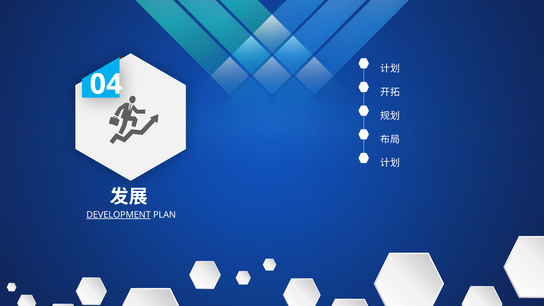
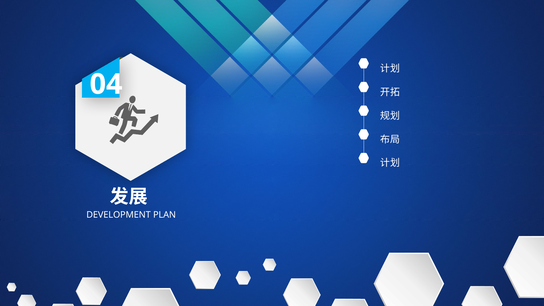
DEVELOPMENT underline: present -> none
